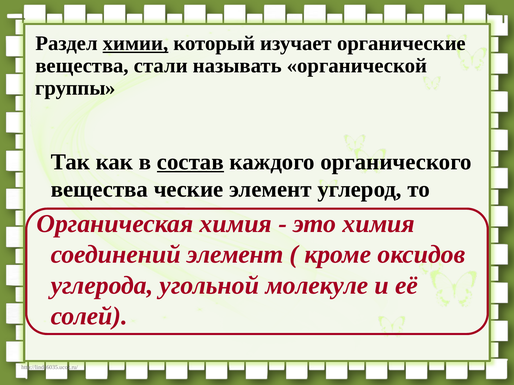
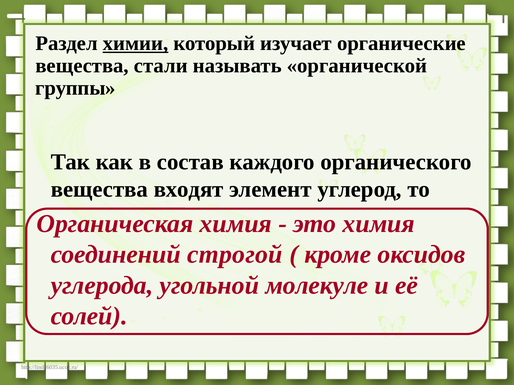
состав underline: present -> none
ческие: ческие -> входят
соединений элемент: элемент -> строгой
